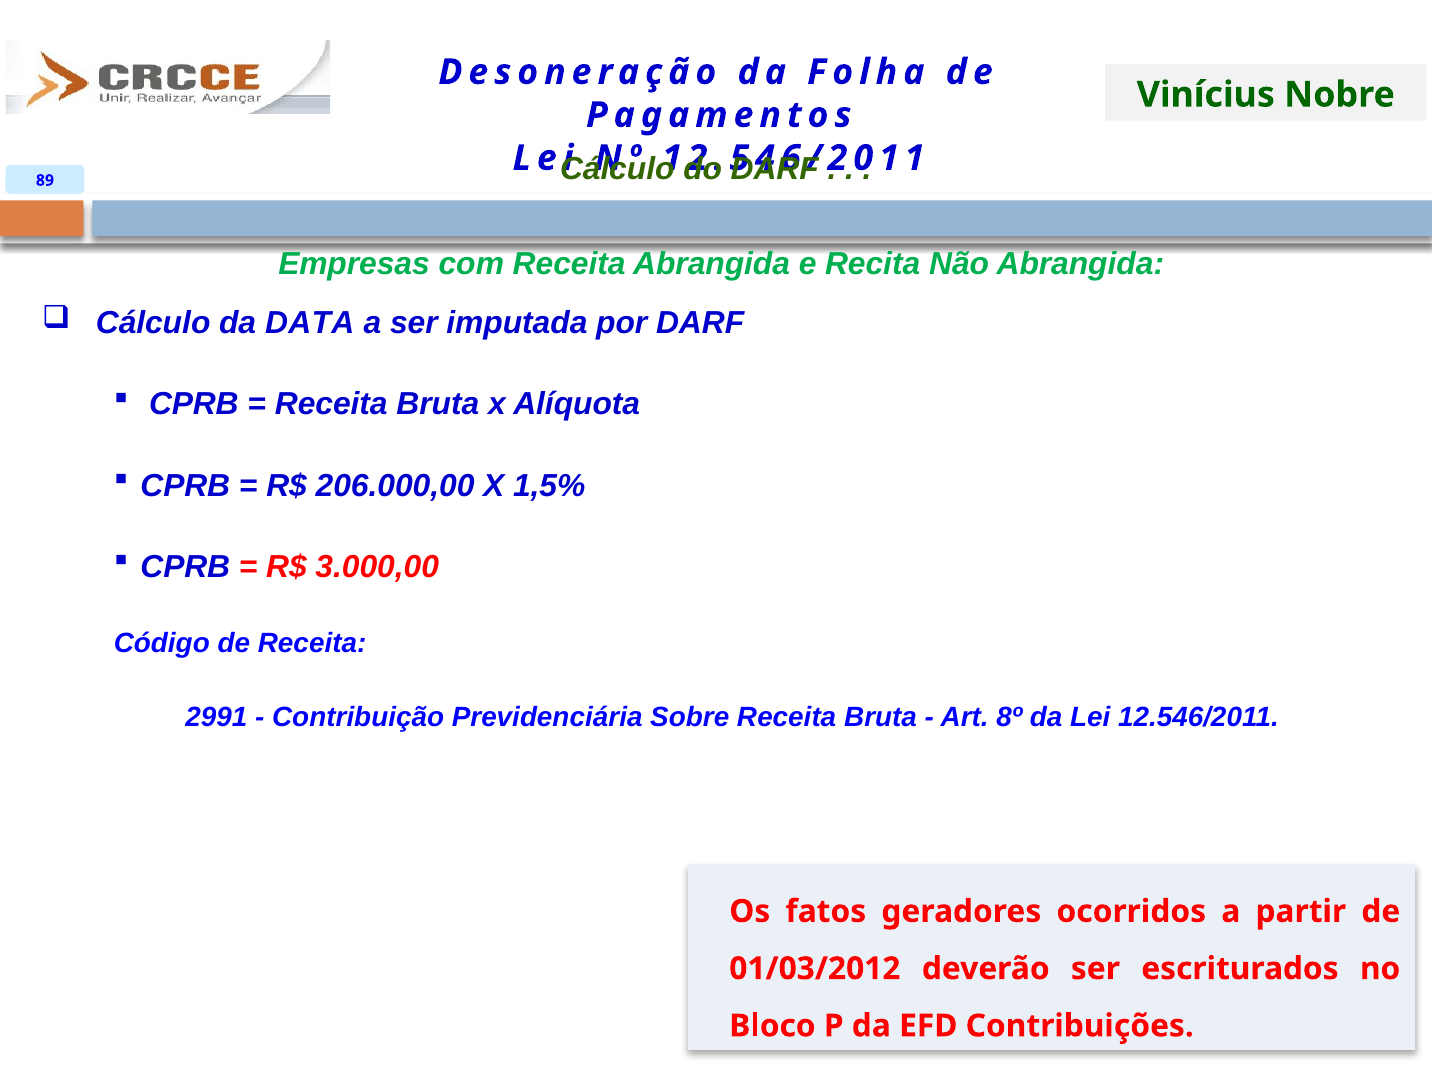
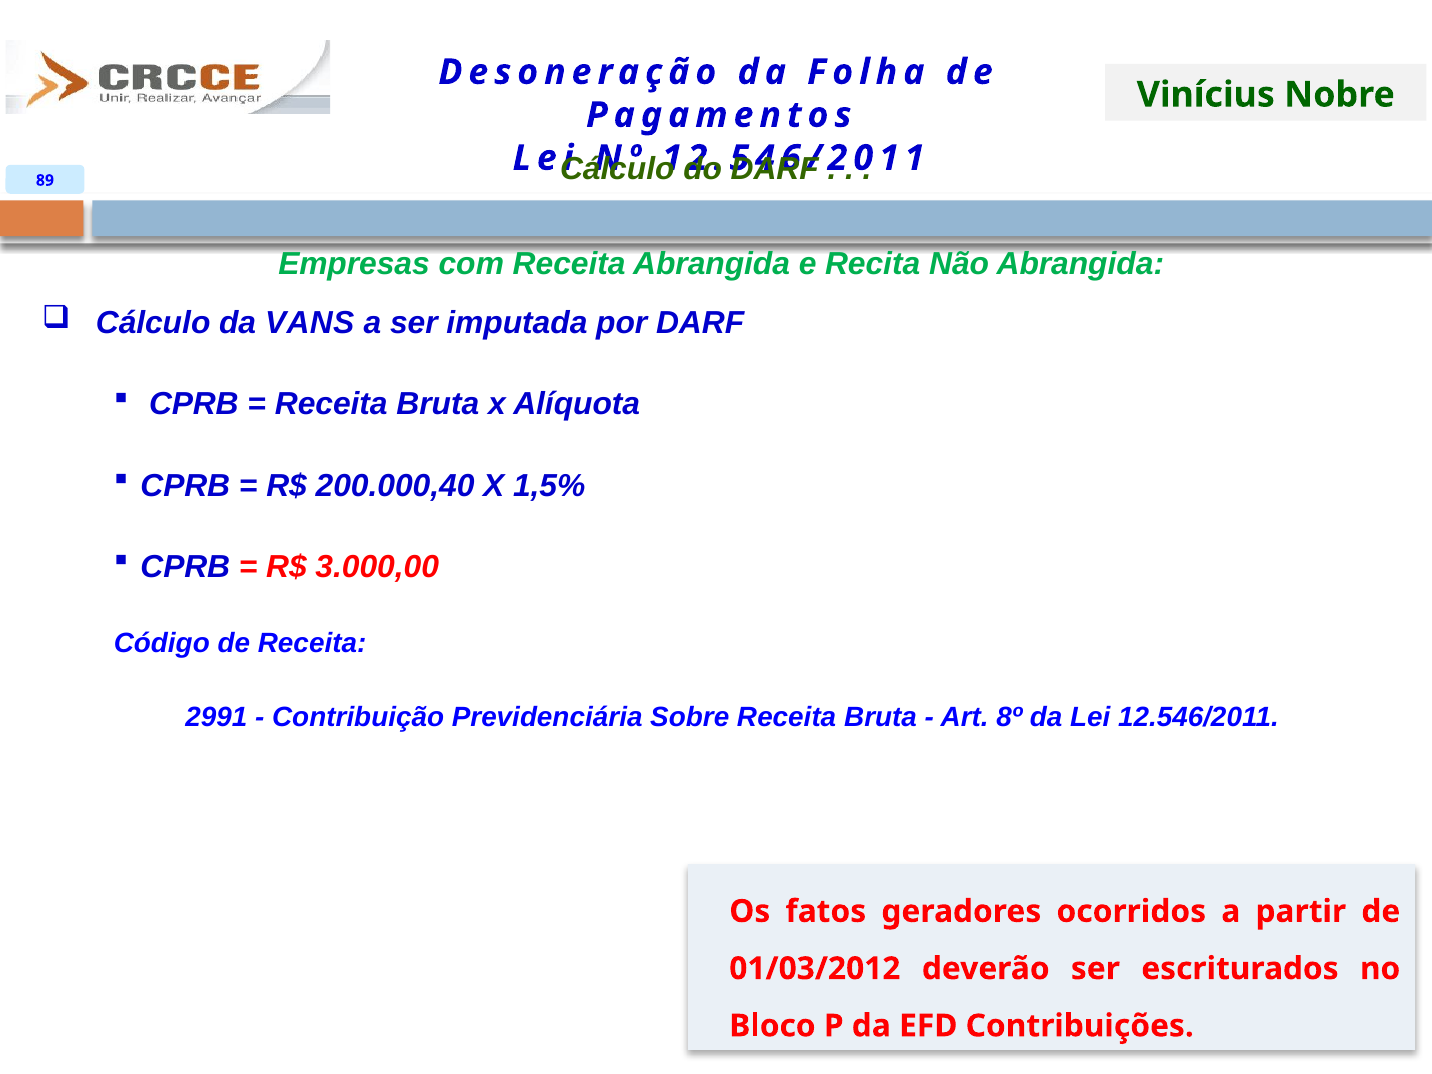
DATA: DATA -> VANS
206.000,00: 206.000,00 -> 200.000,40
